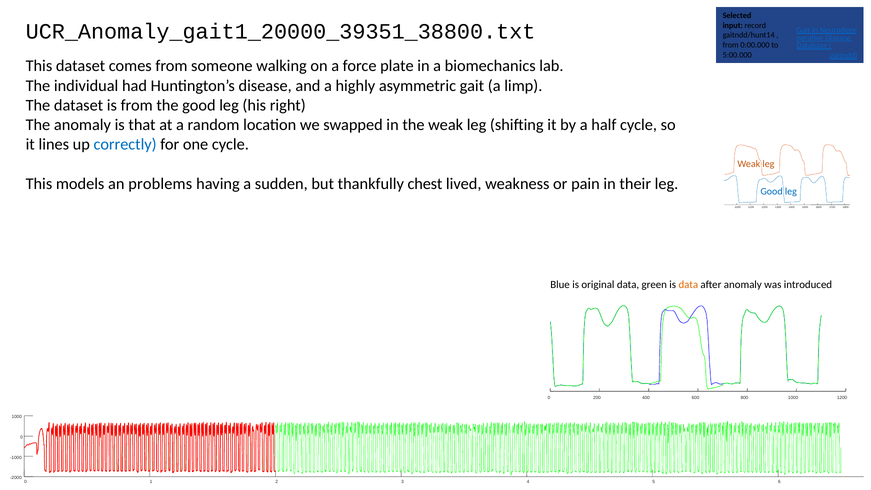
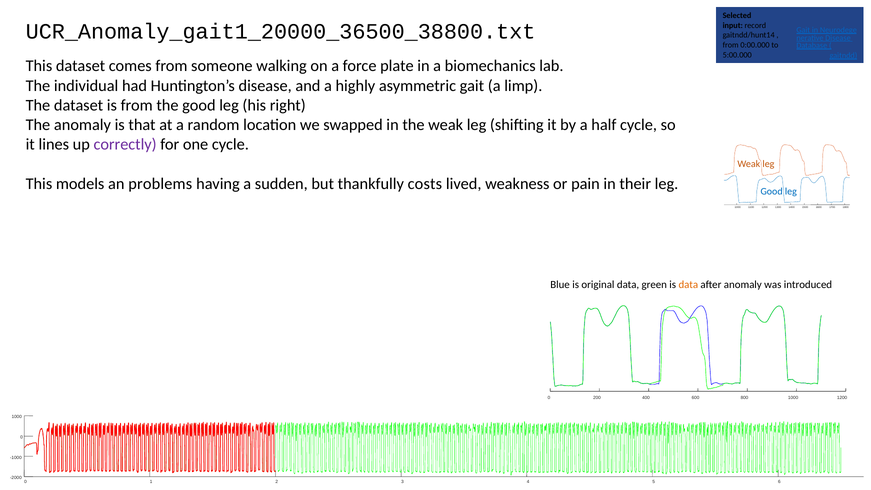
UCR_Anomaly_gait1_20000_39351_38800.txt: UCR_Anomaly_gait1_20000_39351_38800.txt -> UCR_Anomaly_gait1_20000_36500_38800.txt
correctly colour: blue -> purple
chest: chest -> costs
